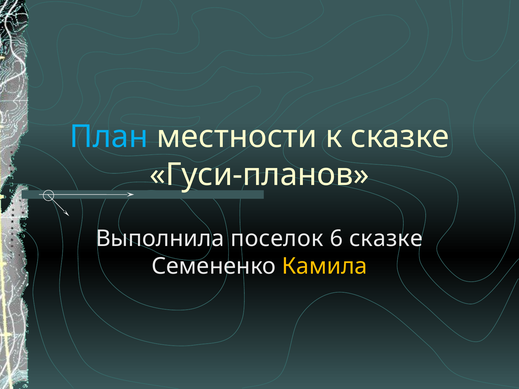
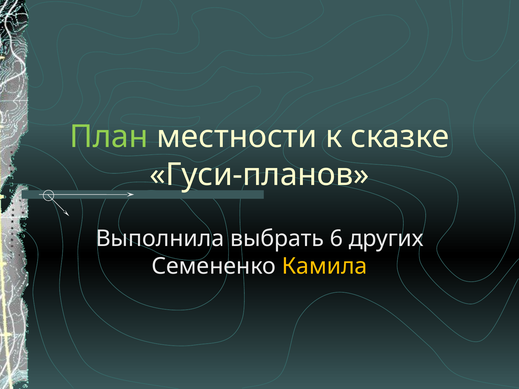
План colour: light blue -> light green
поселок: поселок -> выбрать
6 сказке: сказке -> других
